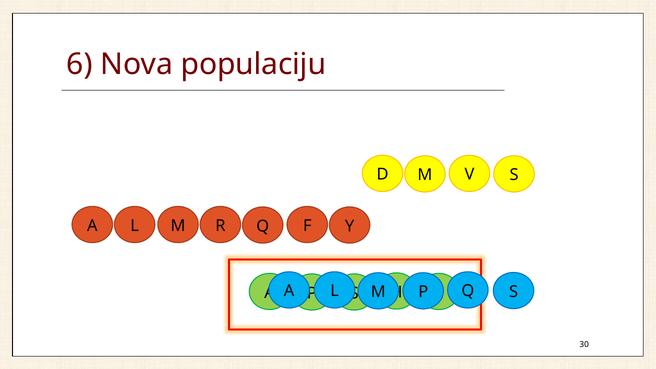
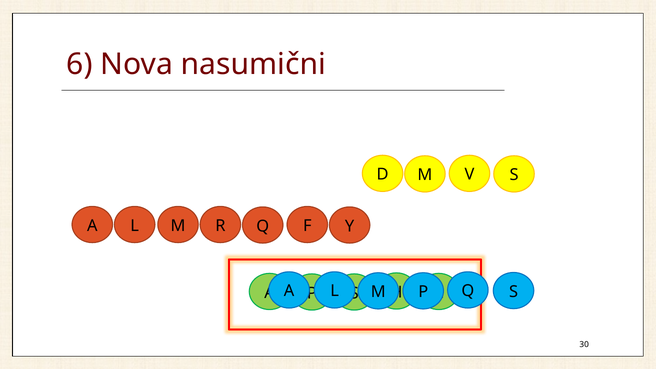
populaciju: populaciju -> nasumični
